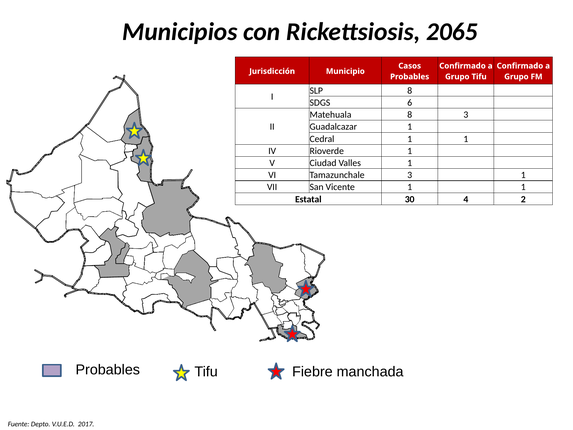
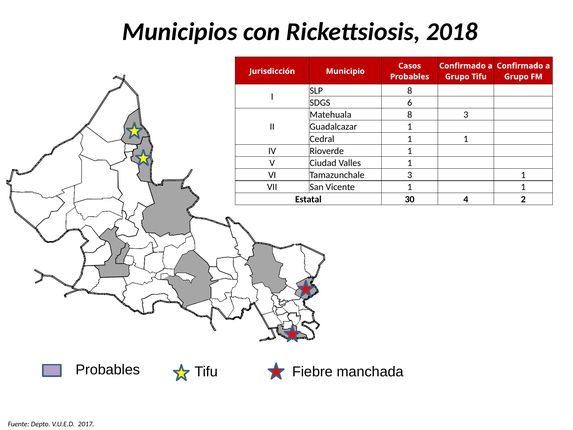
2065: 2065 -> 2018
